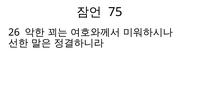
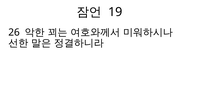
75: 75 -> 19
